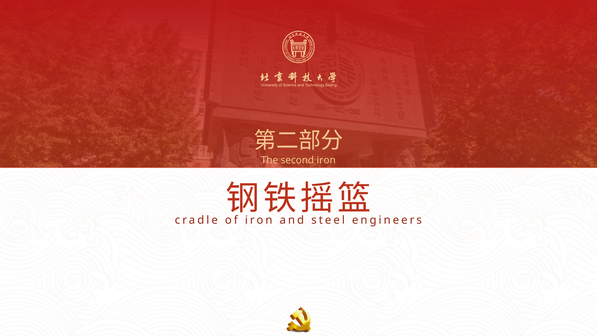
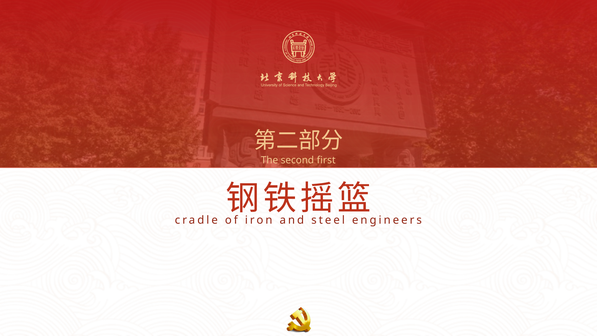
second iron: iron -> first
